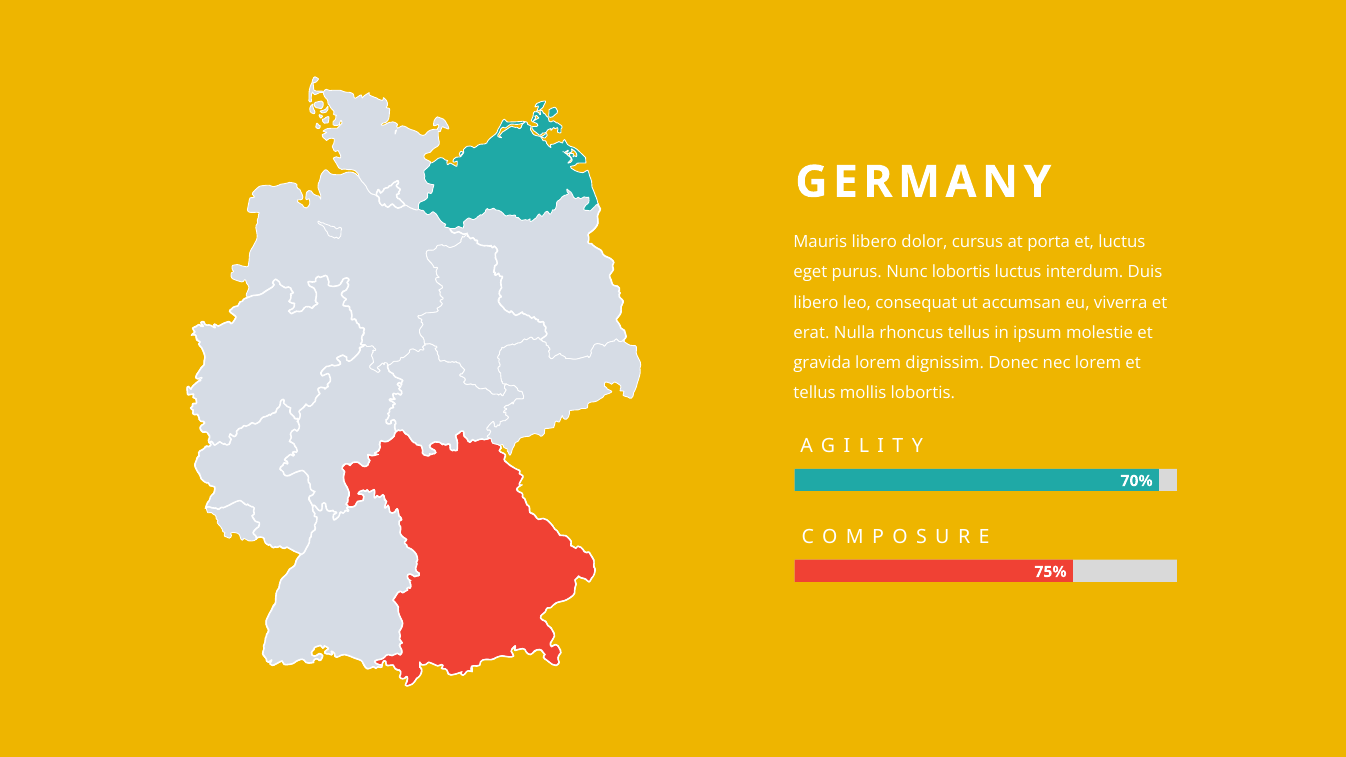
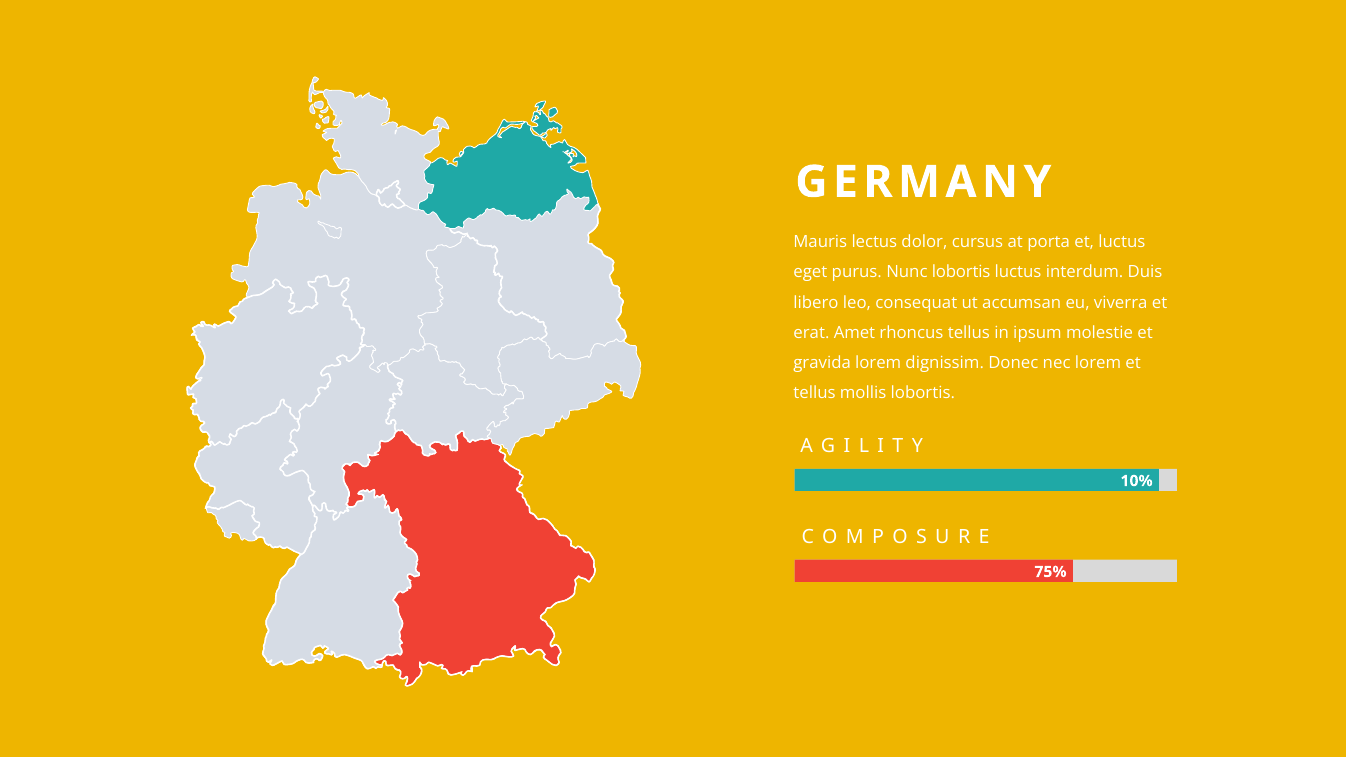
Mauris libero: libero -> lectus
Nulla: Nulla -> Amet
70%: 70% -> 10%
